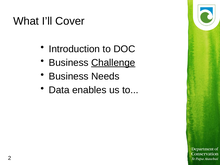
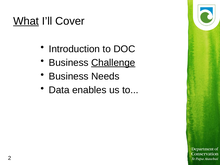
What underline: none -> present
